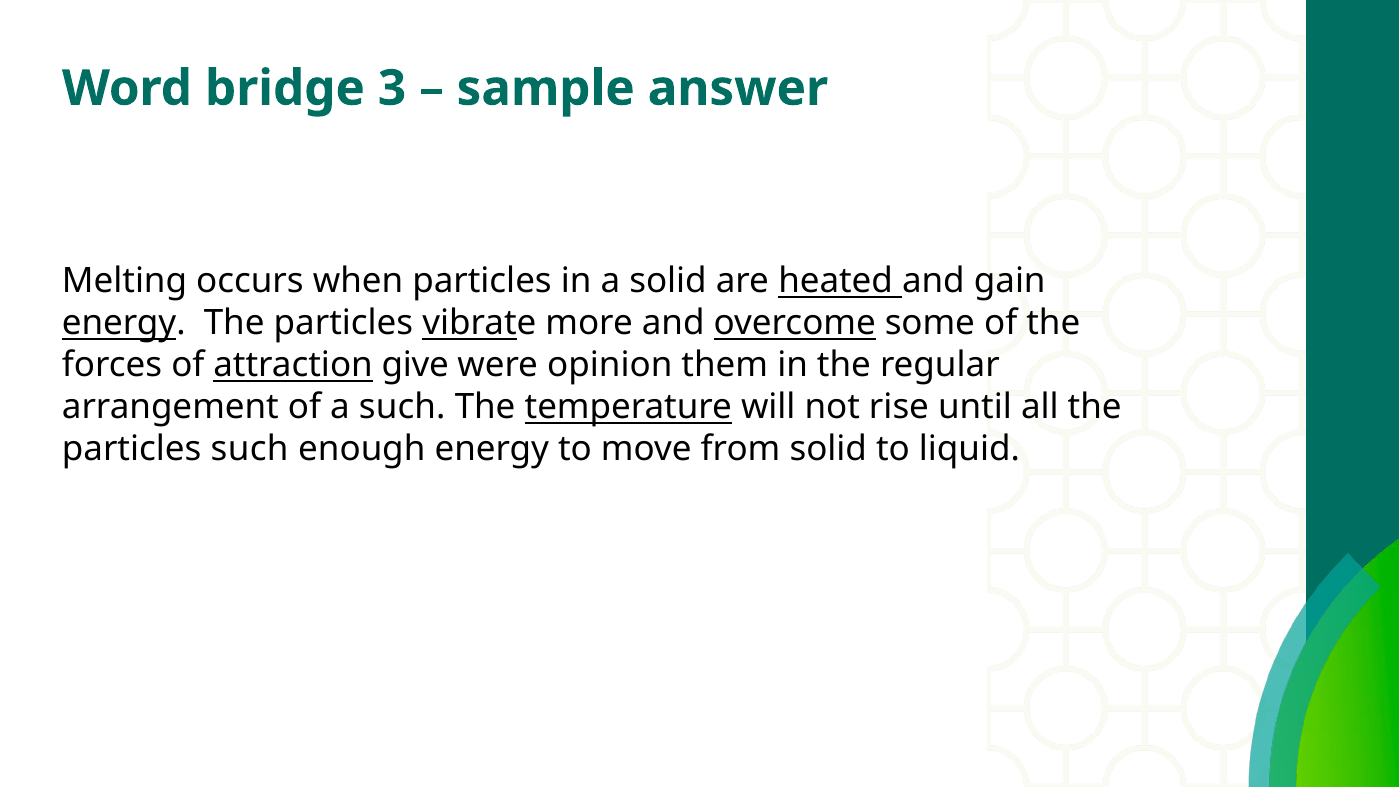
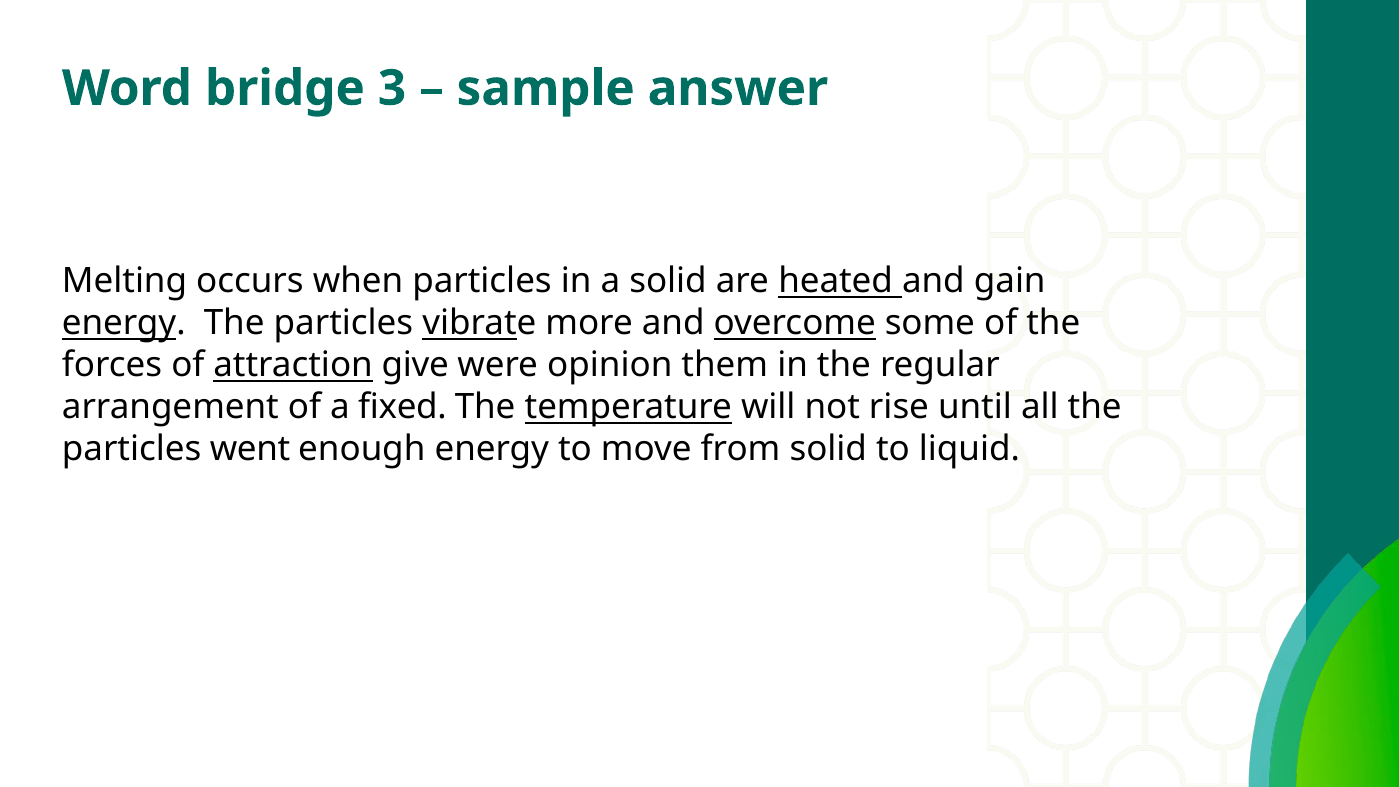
a such: such -> fixed
particles such: such -> went
